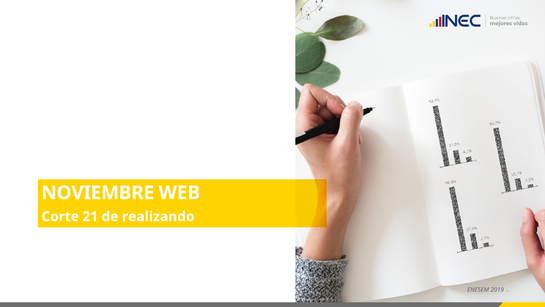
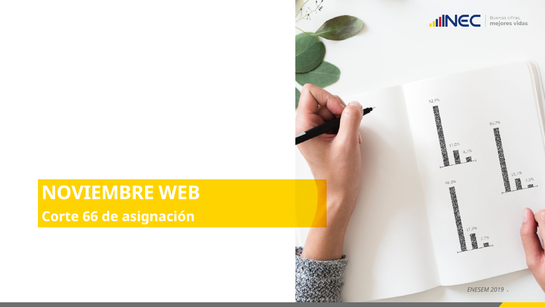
21: 21 -> 66
realizando: realizando -> asignación
